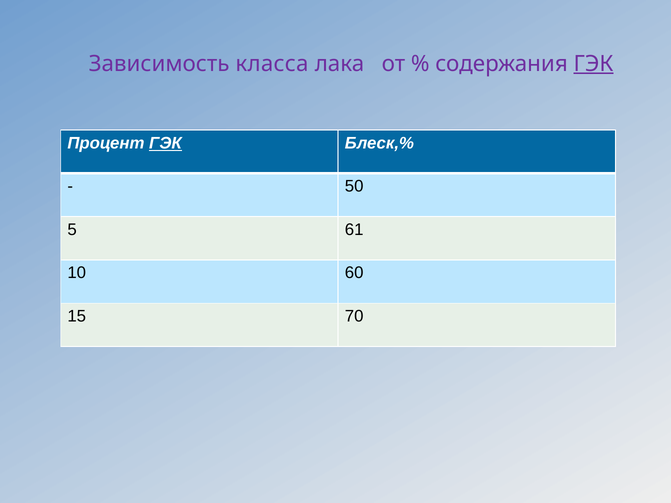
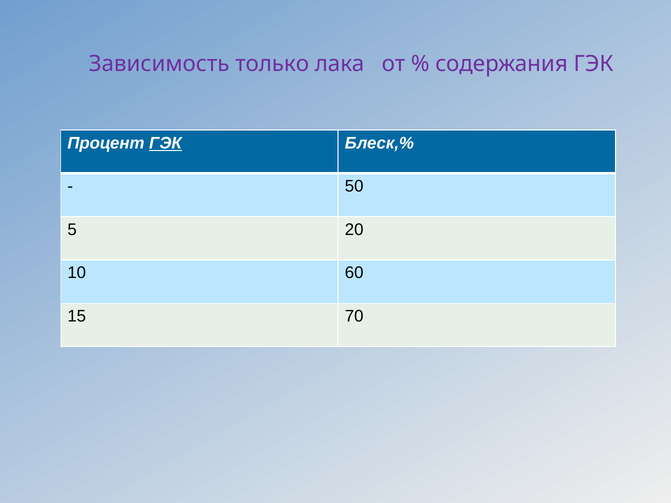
класса: класса -> только
ГЭК at (594, 64) underline: present -> none
61: 61 -> 20
